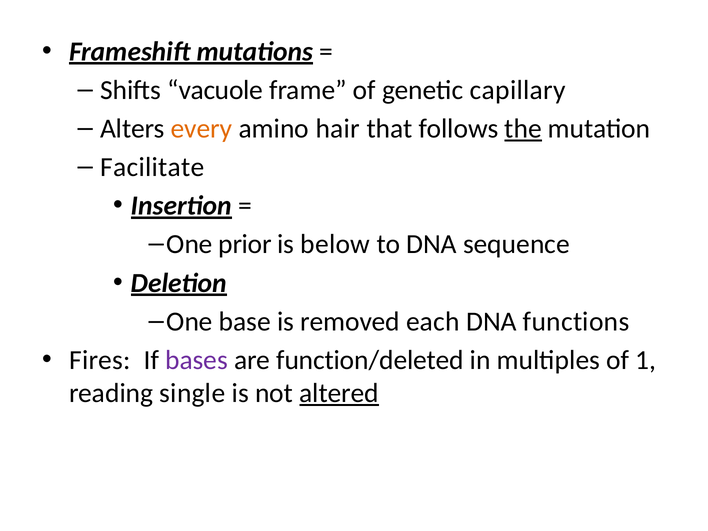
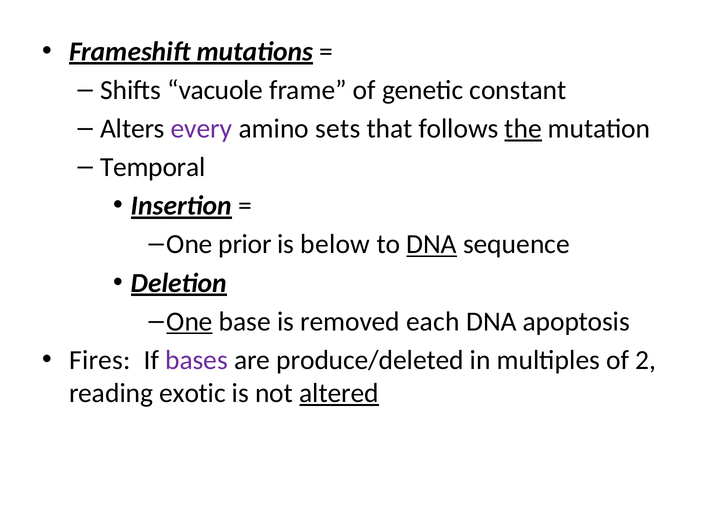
capillary: capillary -> constant
every colour: orange -> purple
hair: hair -> sets
Facilitate: Facilitate -> Temporal
DNA at (432, 244) underline: none -> present
One at (190, 322) underline: none -> present
functions: functions -> apoptosis
function/deleted: function/deleted -> produce/deleted
1: 1 -> 2
single: single -> exotic
